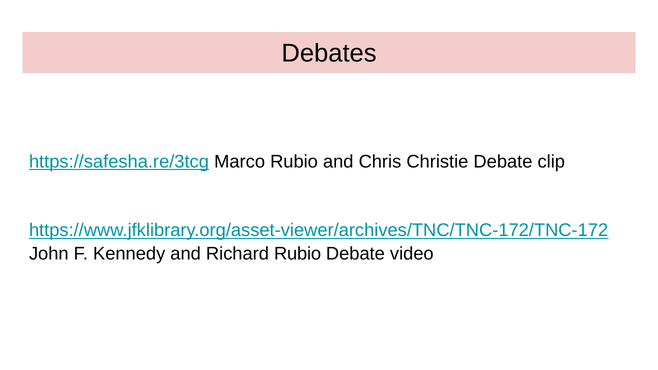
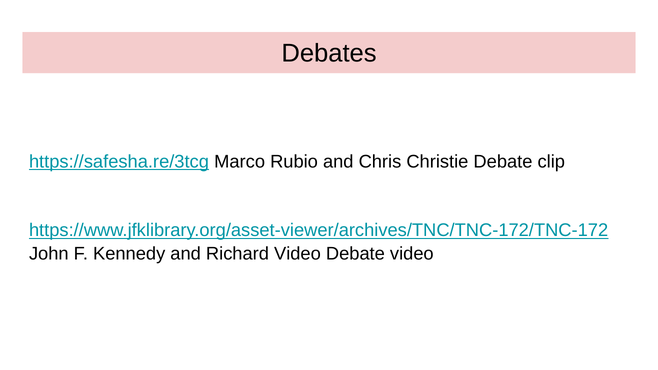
Richard Rubio: Rubio -> Video
